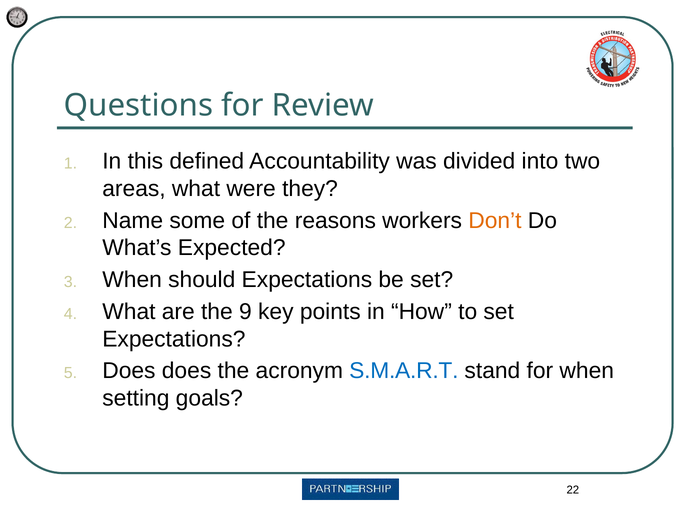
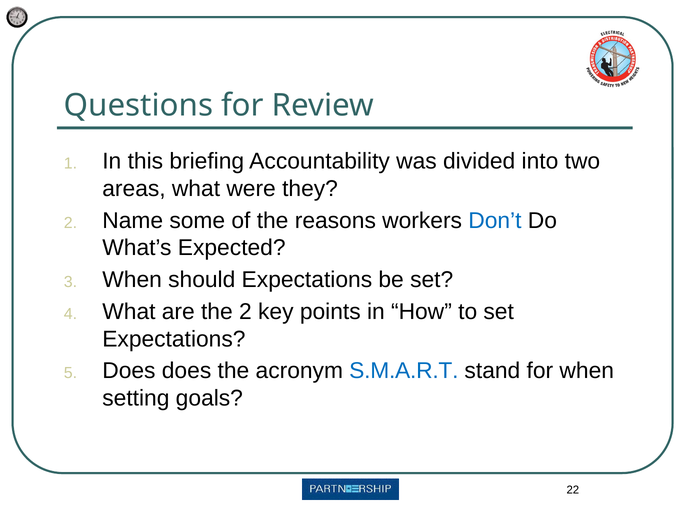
defined: defined -> briefing
Don’t colour: orange -> blue
the 9: 9 -> 2
